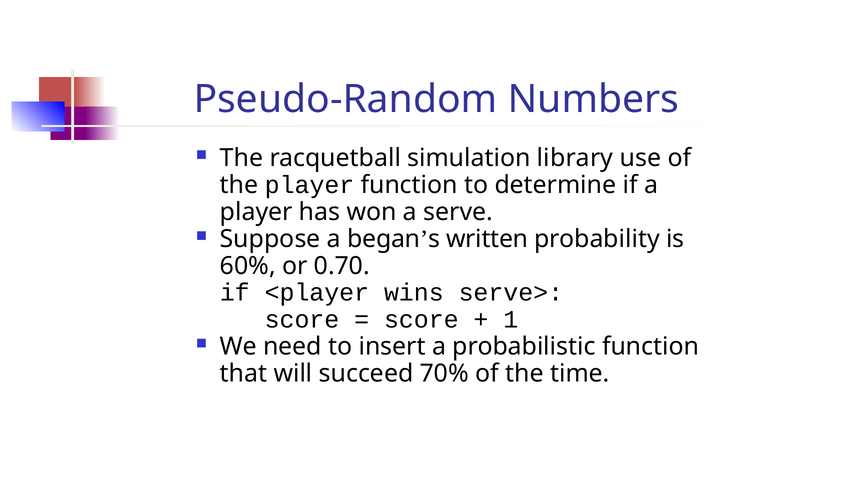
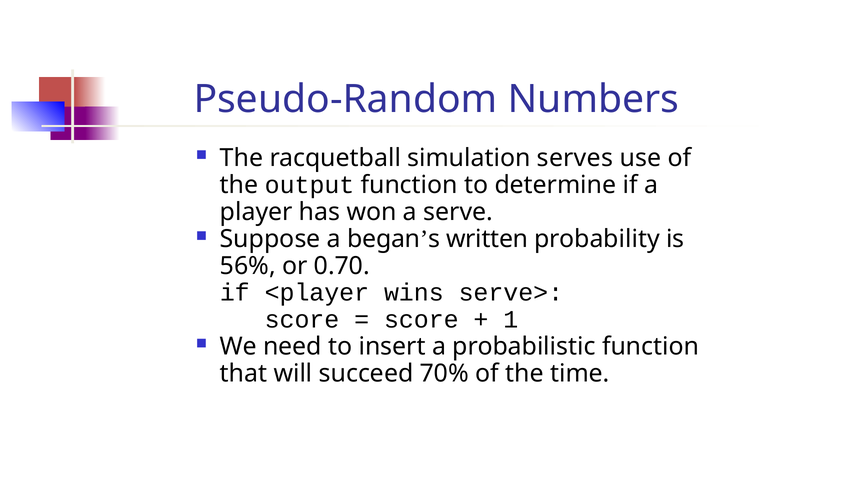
library: library -> serves
the player: player -> output
60%: 60% -> 56%
